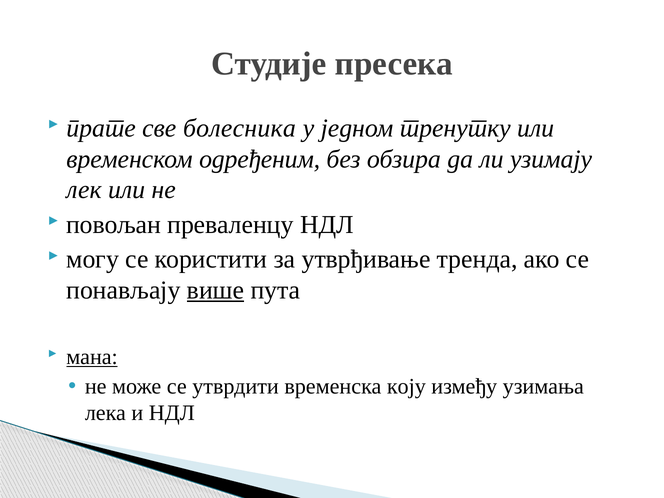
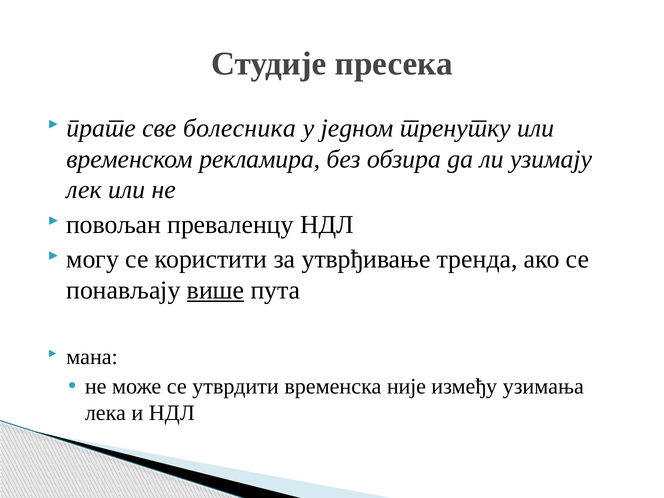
одређеним: одређеним -> рекламира
мана underline: present -> none
коју: коју -> није
